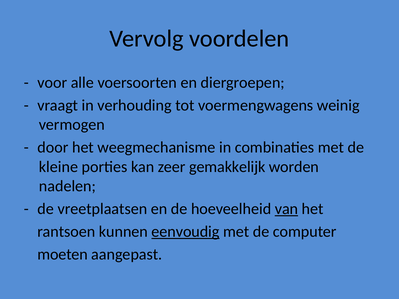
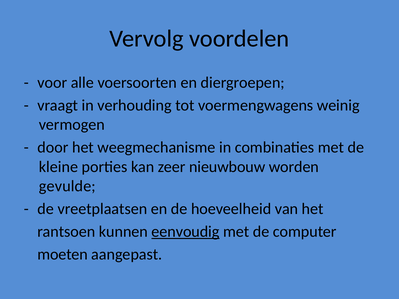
gemakkelijk: gemakkelijk -> nieuwbouw
nadelen: nadelen -> gevulde
van underline: present -> none
